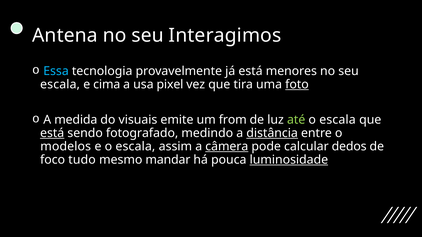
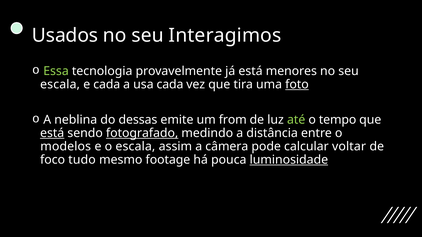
Antena: Antena -> Usados
Essa colour: light blue -> light green
e cima: cima -> cada
usa pixel: pixel -> cada
medida: medida -> neblina
visuais: visuais -> dessas
escala at (337, 120): escala -> tempo
fotografado underline: none -> present
distância underline: present -> none
câmera underline: present -> none
dedos: dedos -> voltar
mandar: mandar -> footage
